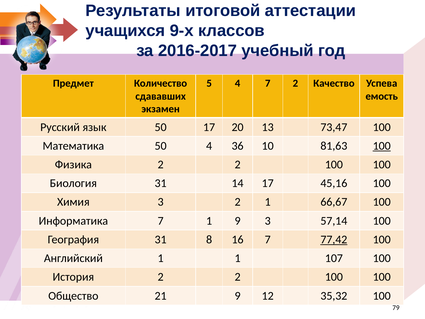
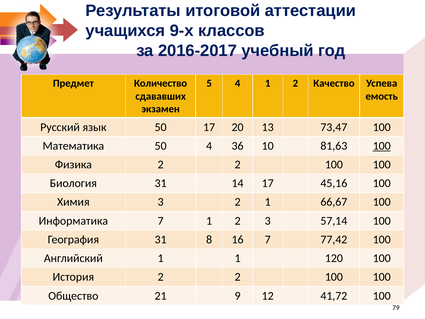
4 7: 7 -> 1
7 1 9: 9 -> 2
77,42 underline: present -> none
107: 107 -> 120
35,32: 35,32 -> 41,72
